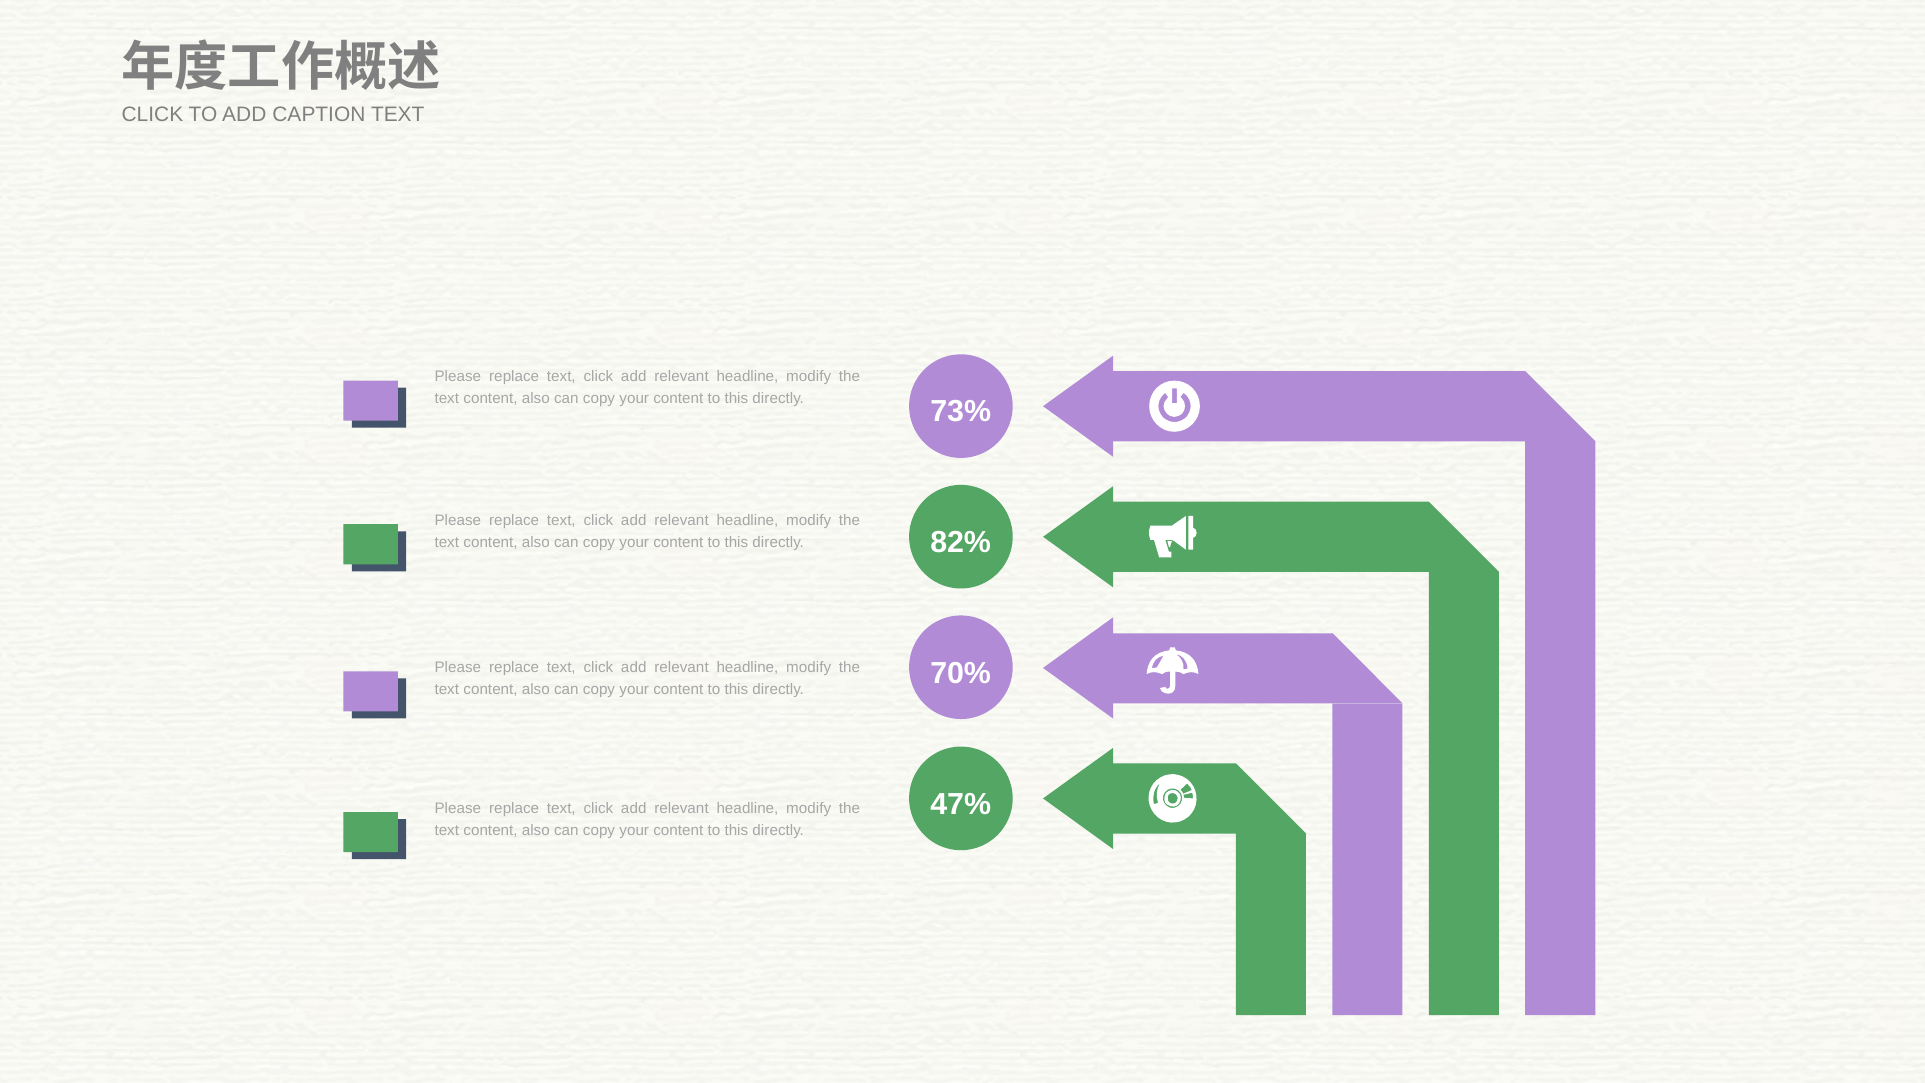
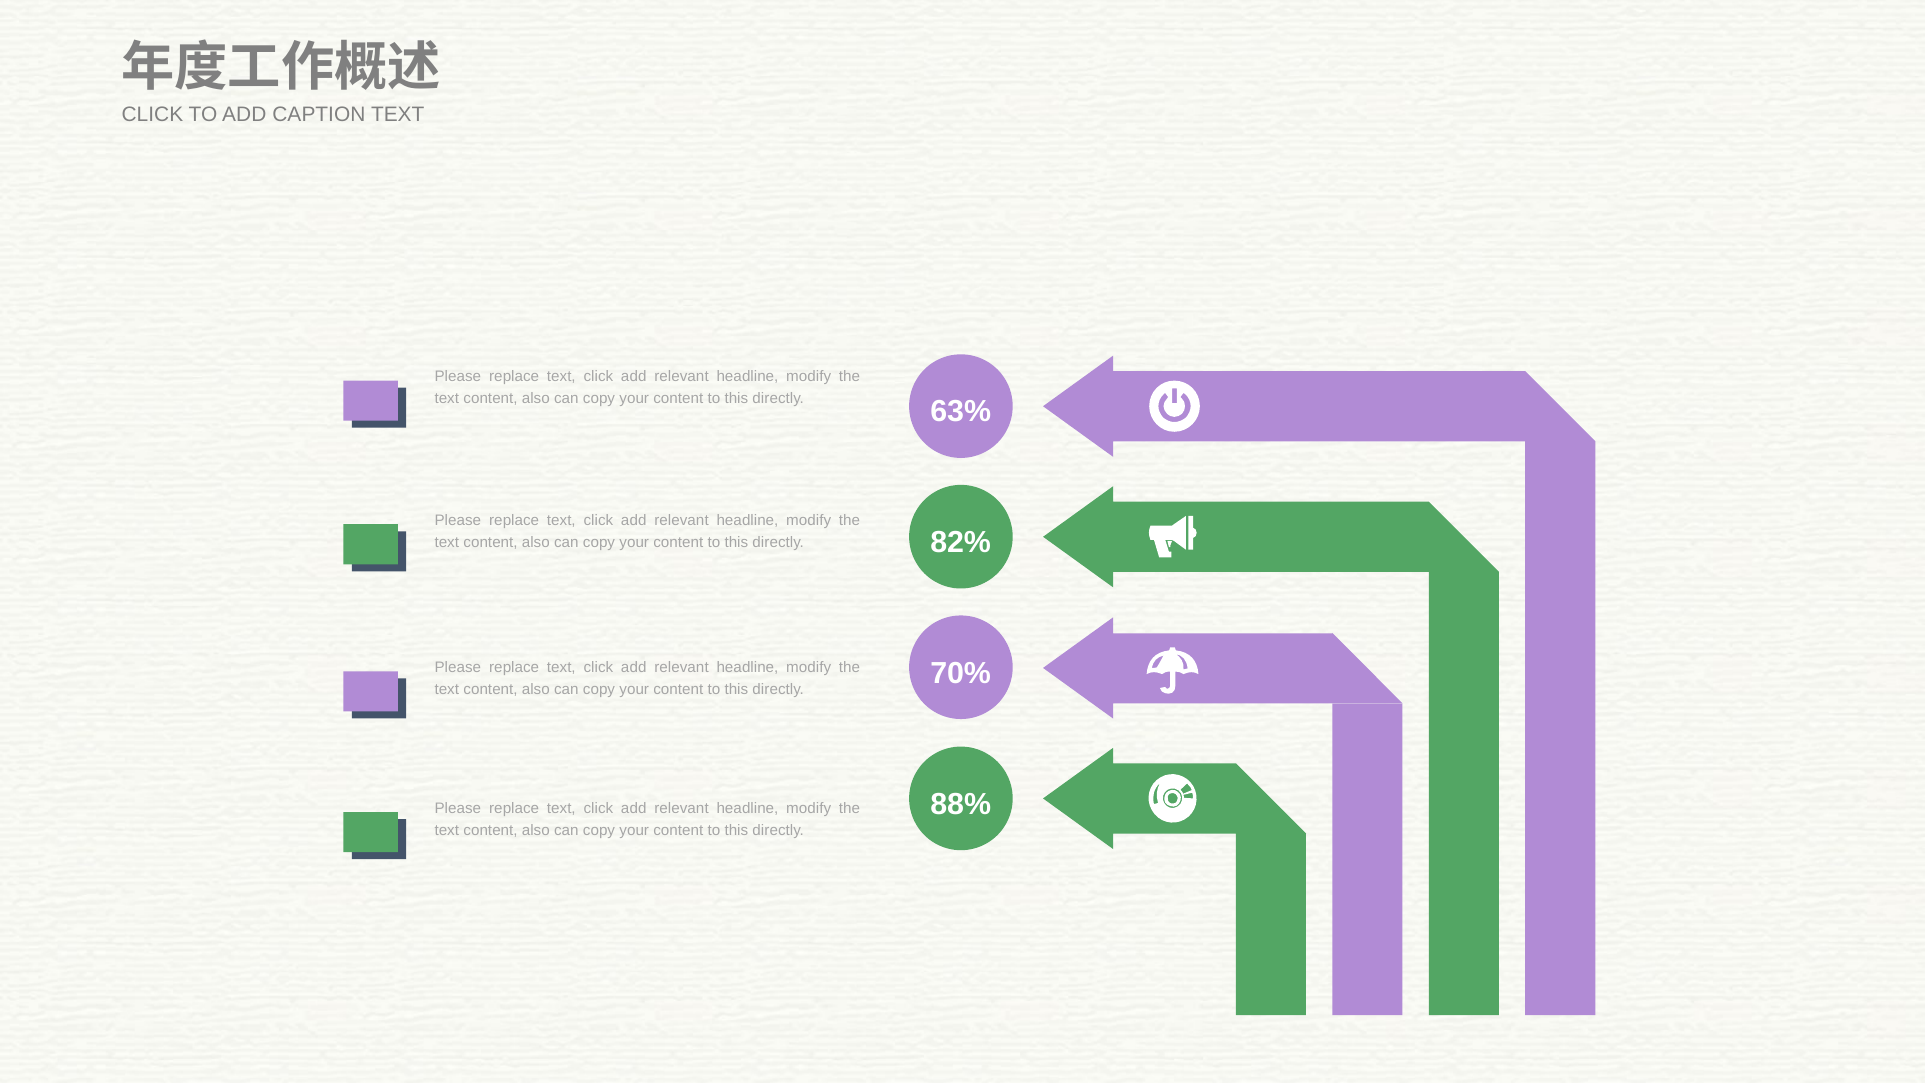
73%: 73% -> 63%
47%: 47% -> 88%
